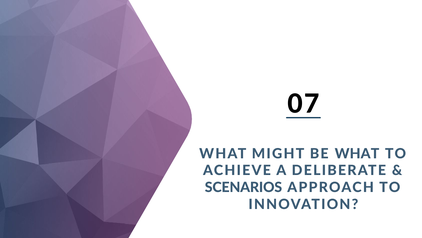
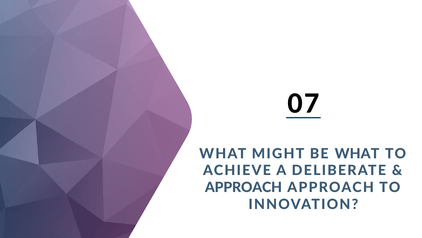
SCENARIOS at (243, 187): SCENARIOS -> APPROACH
